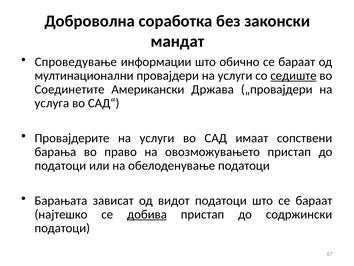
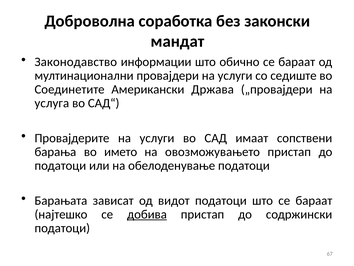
Спроведување: Спроведување -> Законодавство
седиште underline: present -> none
право: право -> името
